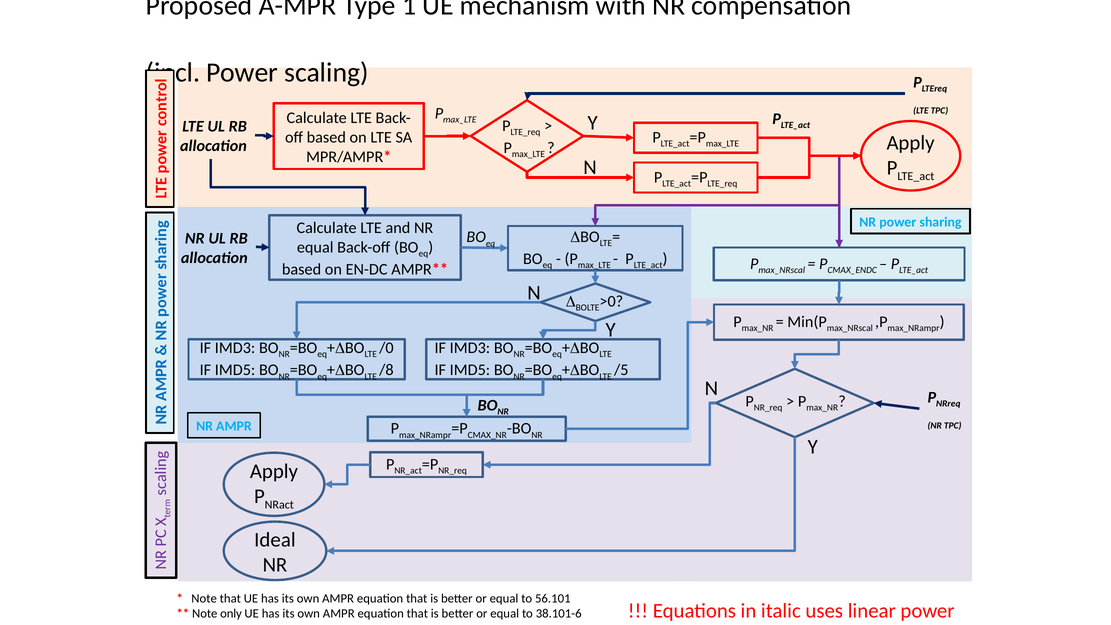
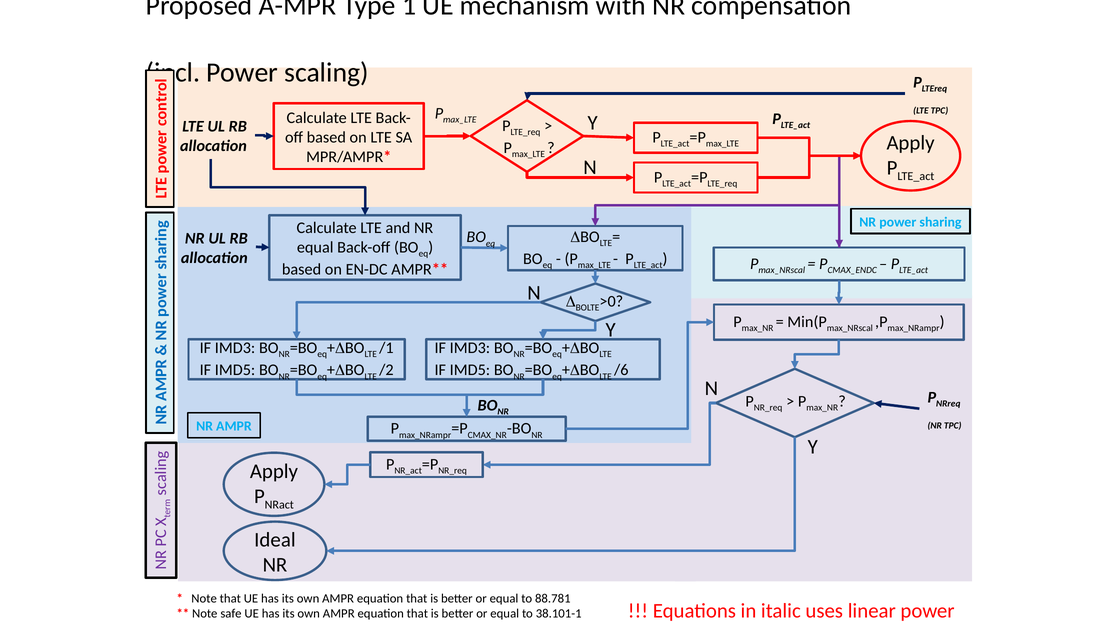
/0: /0 -> /1
/8: /8 -> /2
/5: /5 -> /6
56.101: 56.101 -> 88.781
only: only -> safe
38.101-6: 38.101-6 -> 38.101-1
